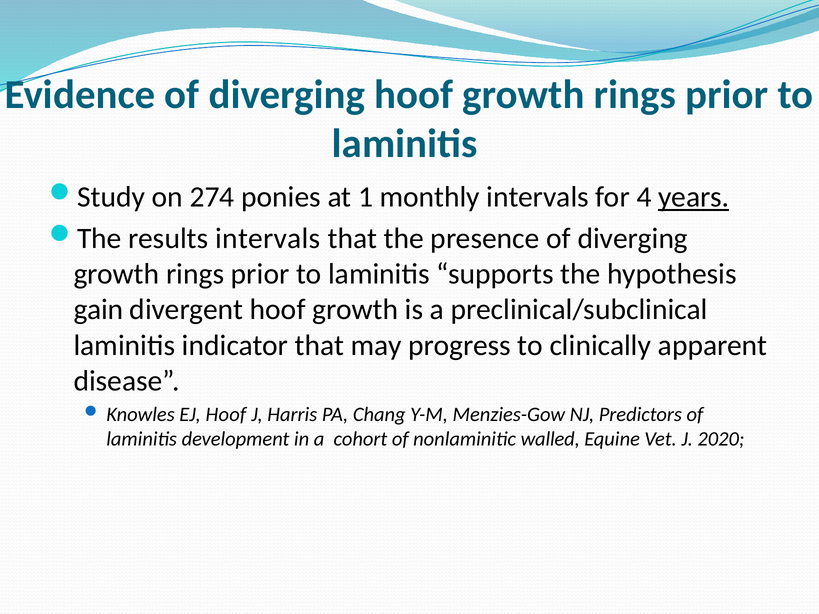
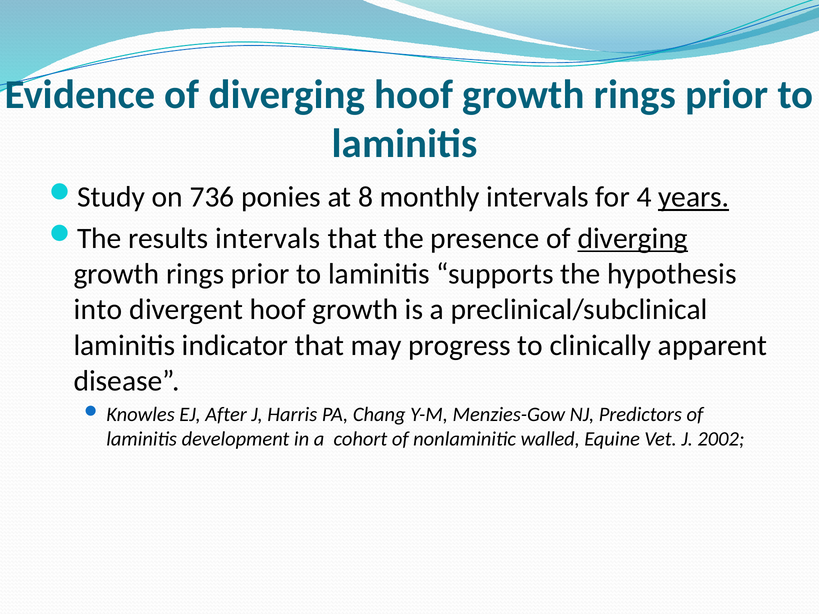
274: 274 -> 736
1: 1 -> 8
diverging at (633, 239) underline: none -> present
gain: gain -> into
EJ Hoof: Hoof -> After
2020: 2020 -> 2002
